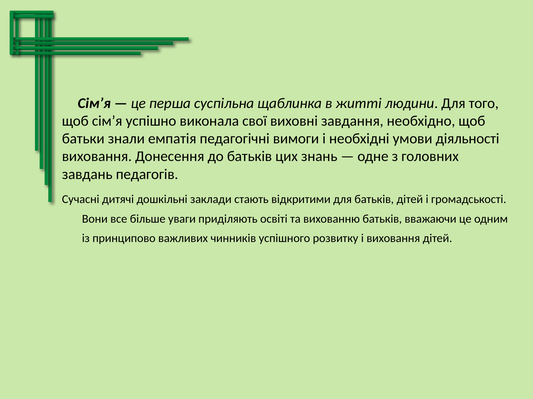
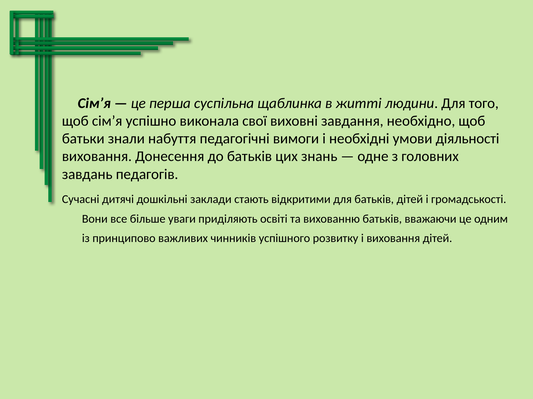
емпатія: емпатія -> набуття
